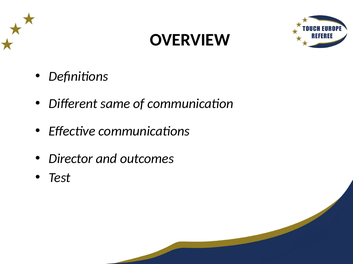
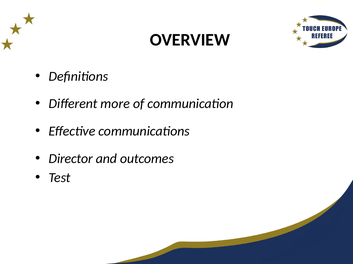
same: same -> more
